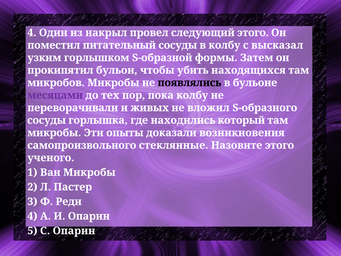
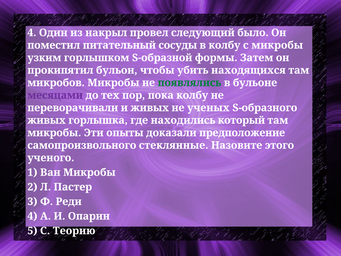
следующий этого: этого -> было
с высказал: высказал -> микробы
появлялись colour: black -> green
вложил: вложил -> ученых
сосуды at (47, 120): сосуды -> живых
возникновения: возникновения -> предположение
С Опарин: Опарин -> Теорию
